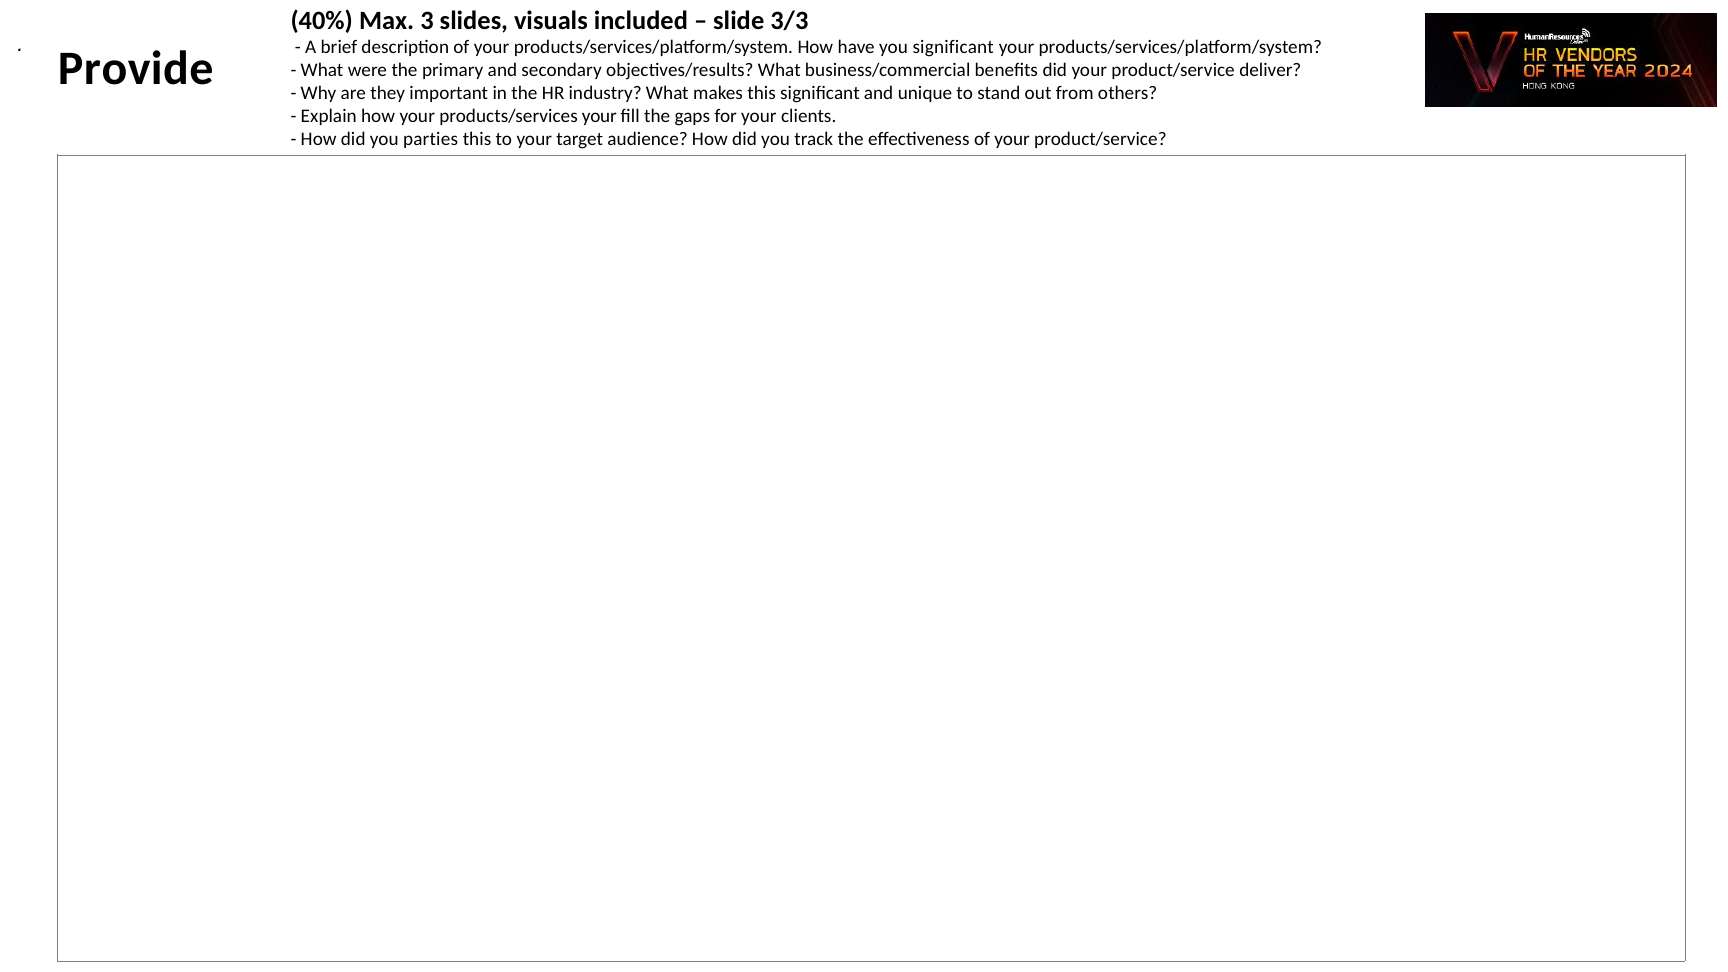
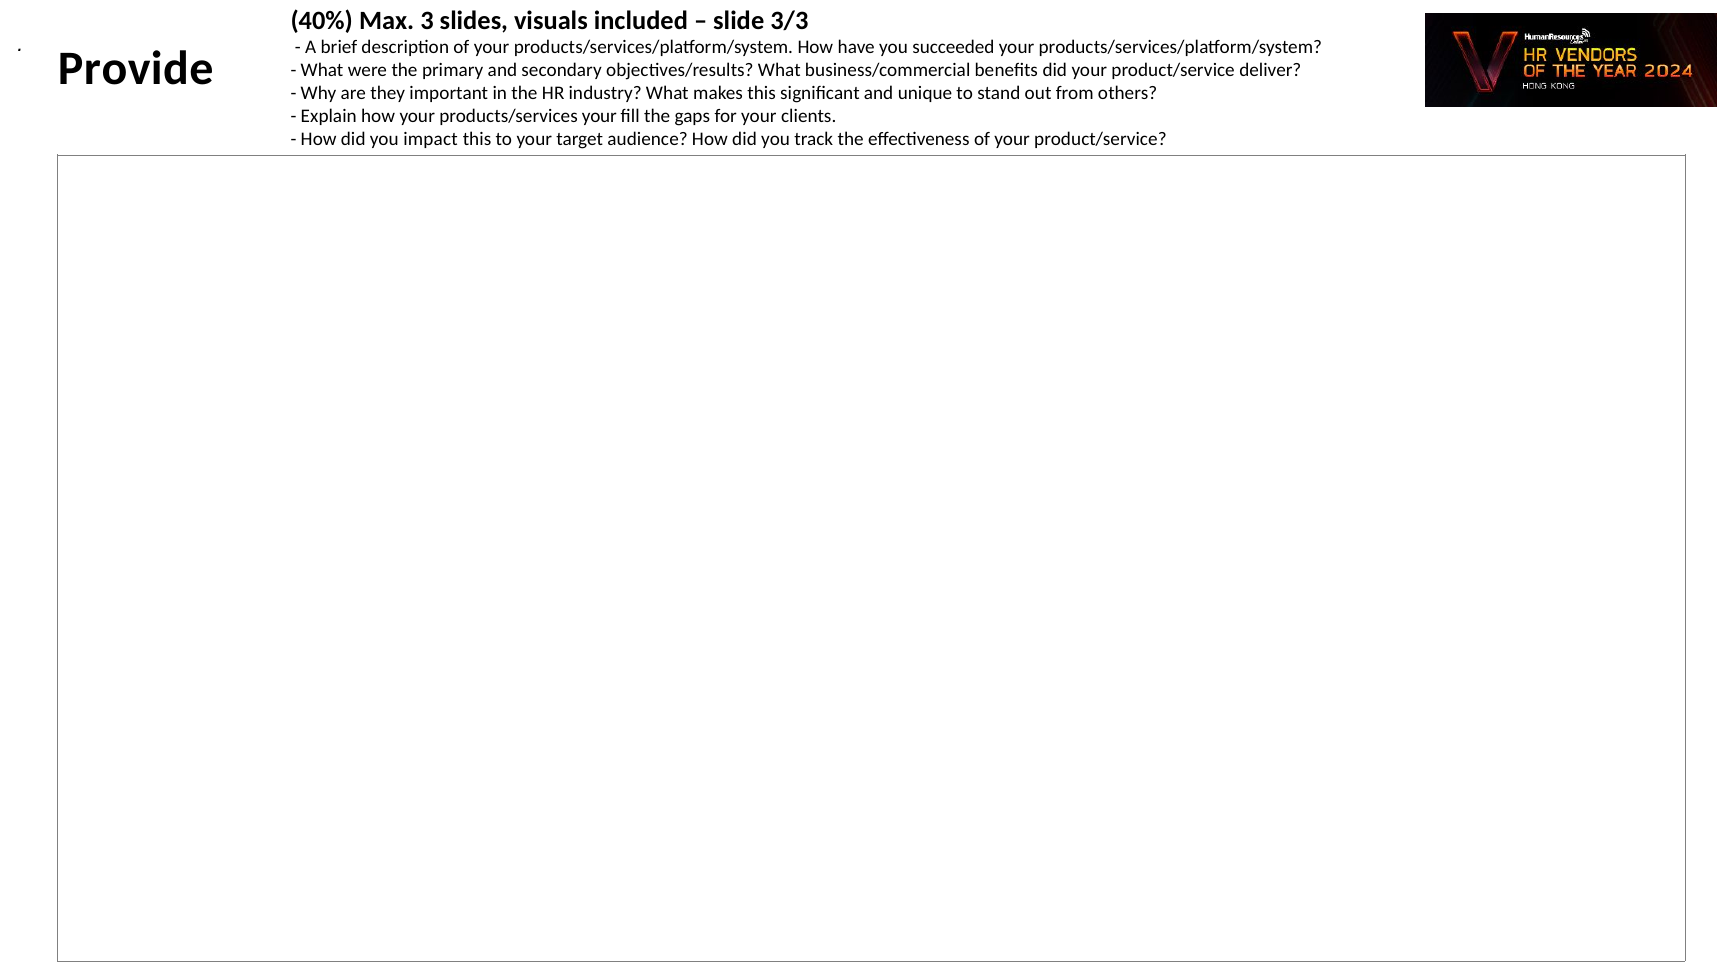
you significant: significant -> succeeded
parties: parties -> impact
